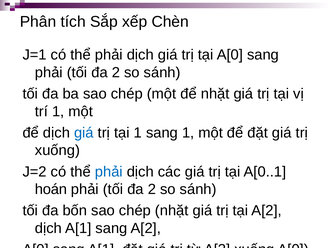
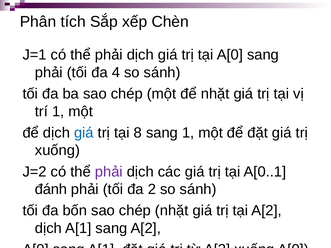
2 at (116, 73): 2 -> 4
tại 1: 1 -> 8
phải at (109, 172) colour: blue -> purple
hoán: hoán -> đánh
